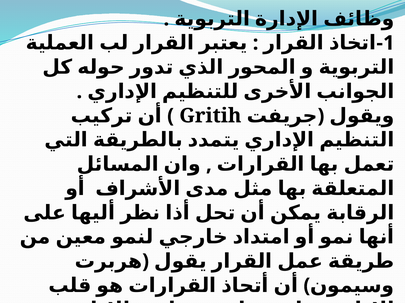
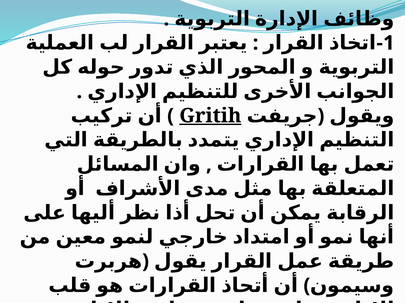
Gritih underline: none -> present
